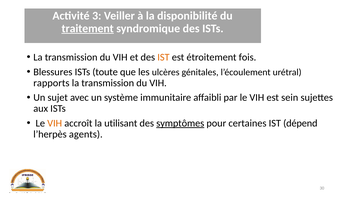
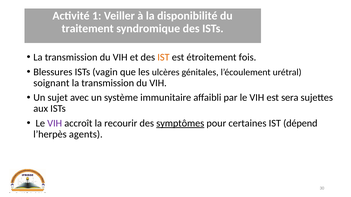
3: 3 -> 1
traitement underline: present -> none
toute: toute -> vagin
rapports: rapports -> soignant
sein: sein -> sera
VIH at (55, 124) colour: orange -> purple
utilisant: utilisant -> recourir
